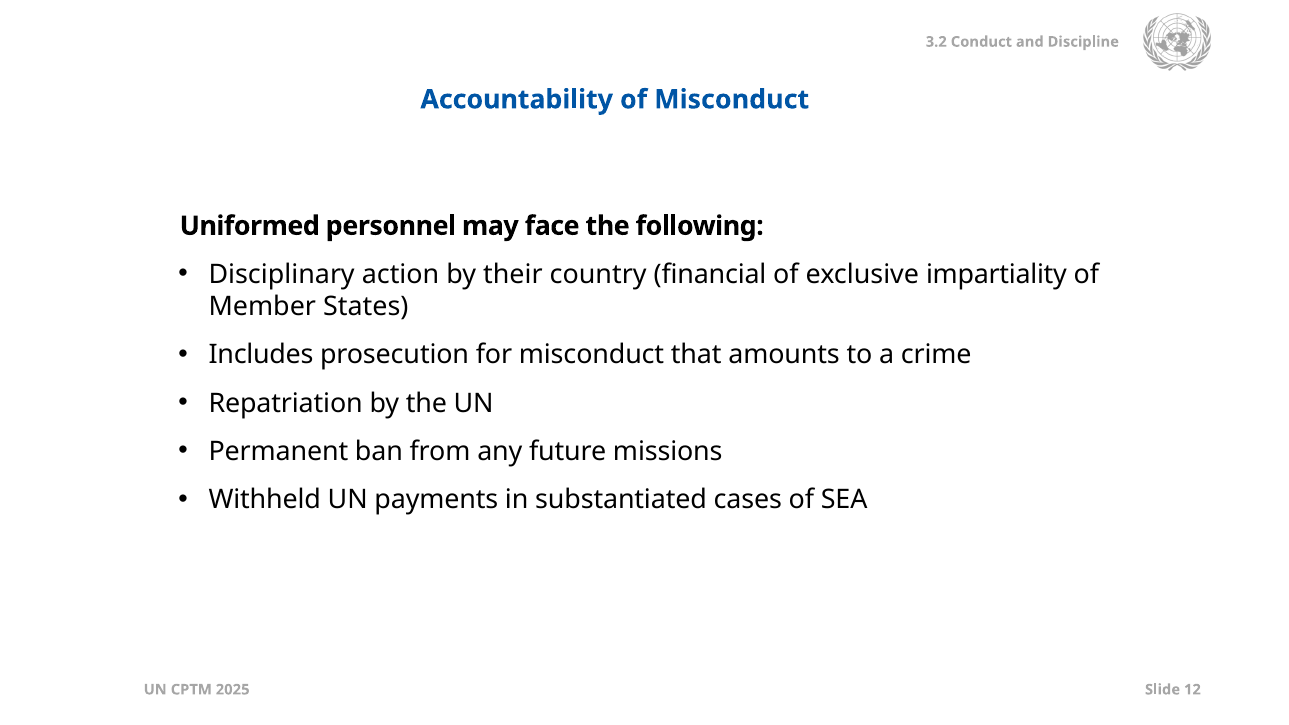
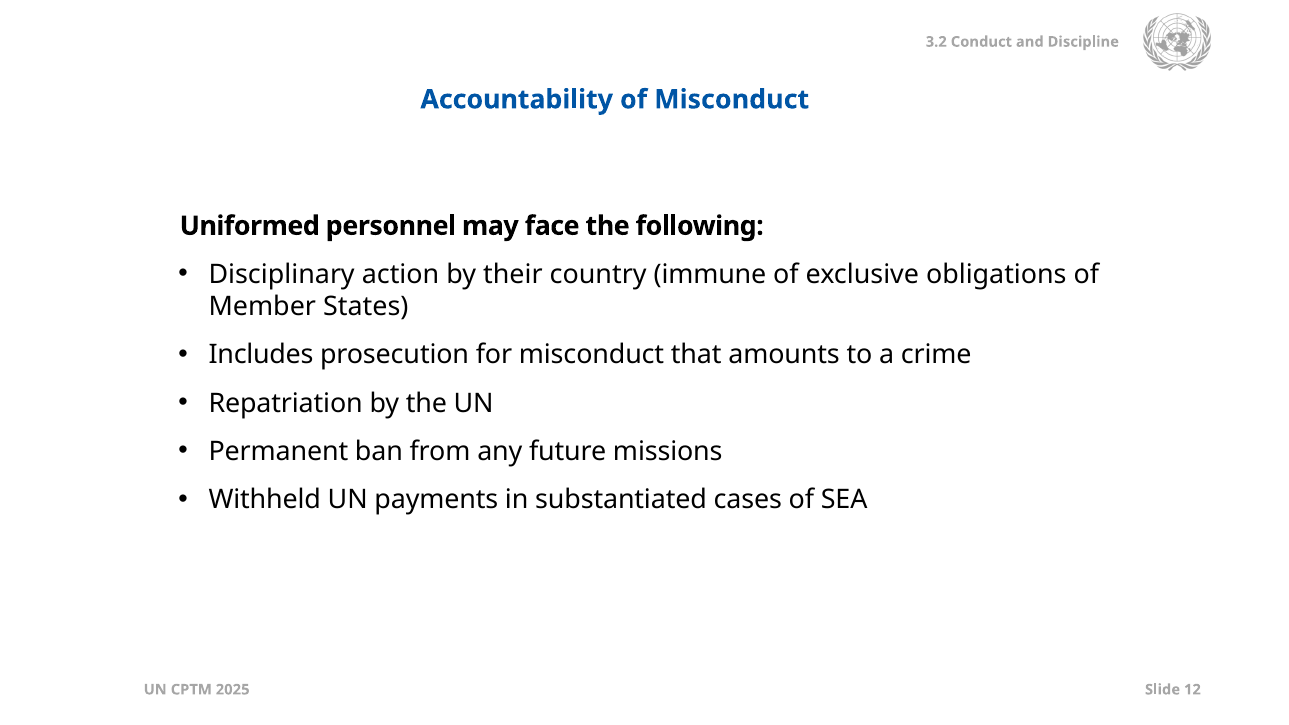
financial: financial -> immune
impartiality: impartiality -> obligations
